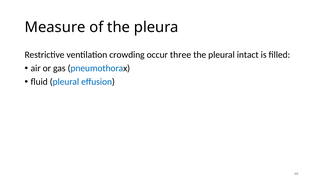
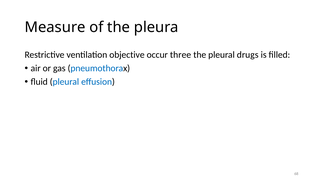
crowding: crowding -> objective
intact: intact -> drugs
